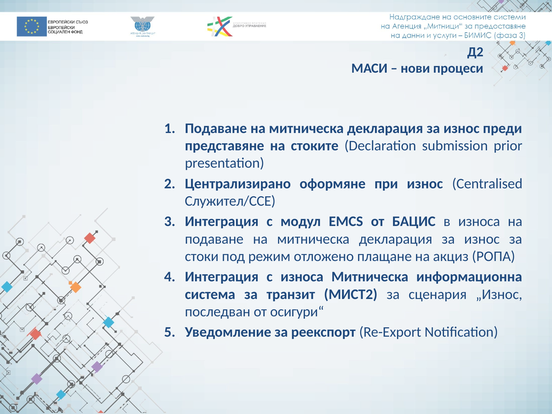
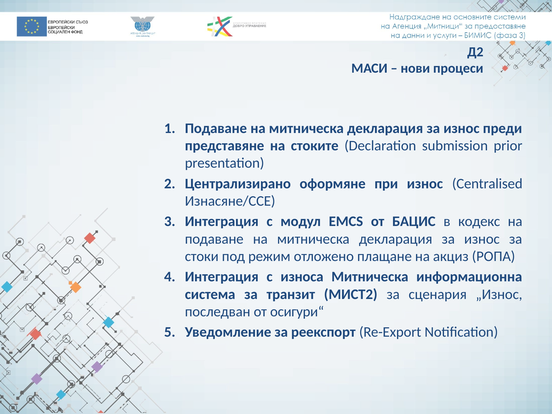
Служител/CCE: Служител/CCE -> Изнасяне/CCE
в износа: износа -> кодекс
